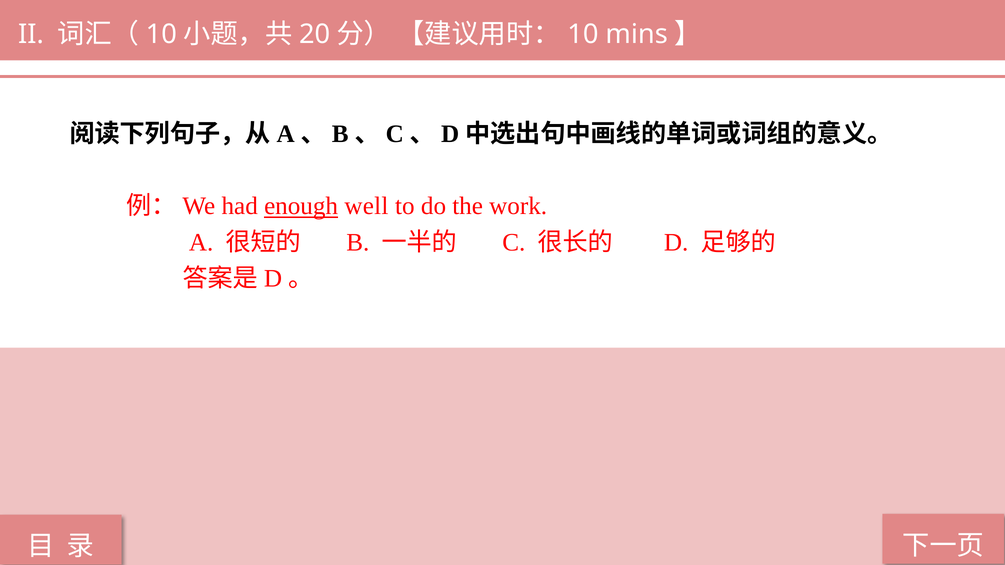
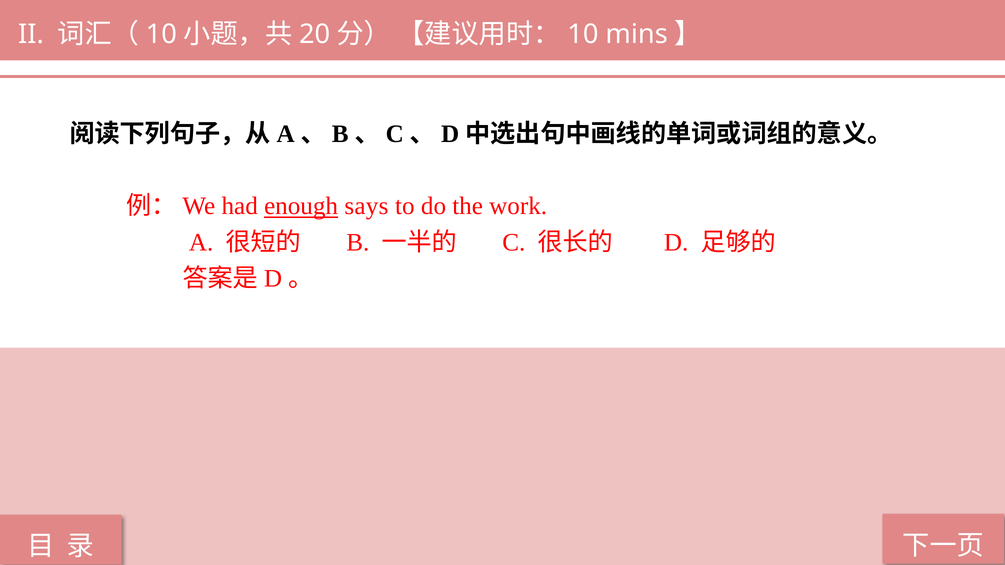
well: well -> says
